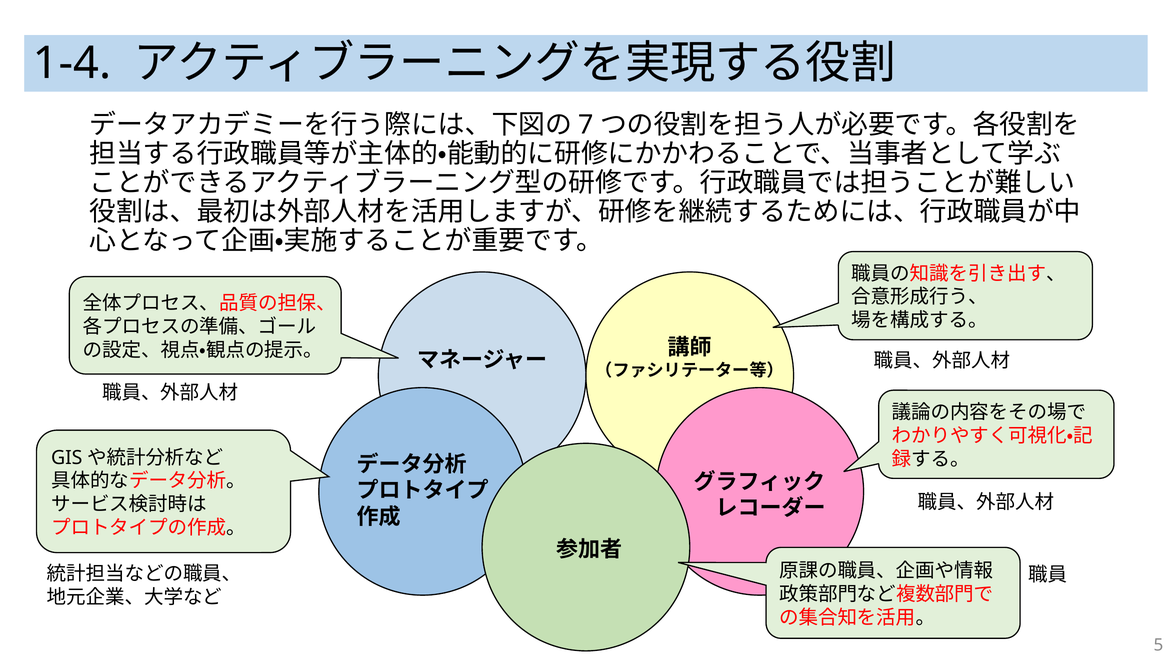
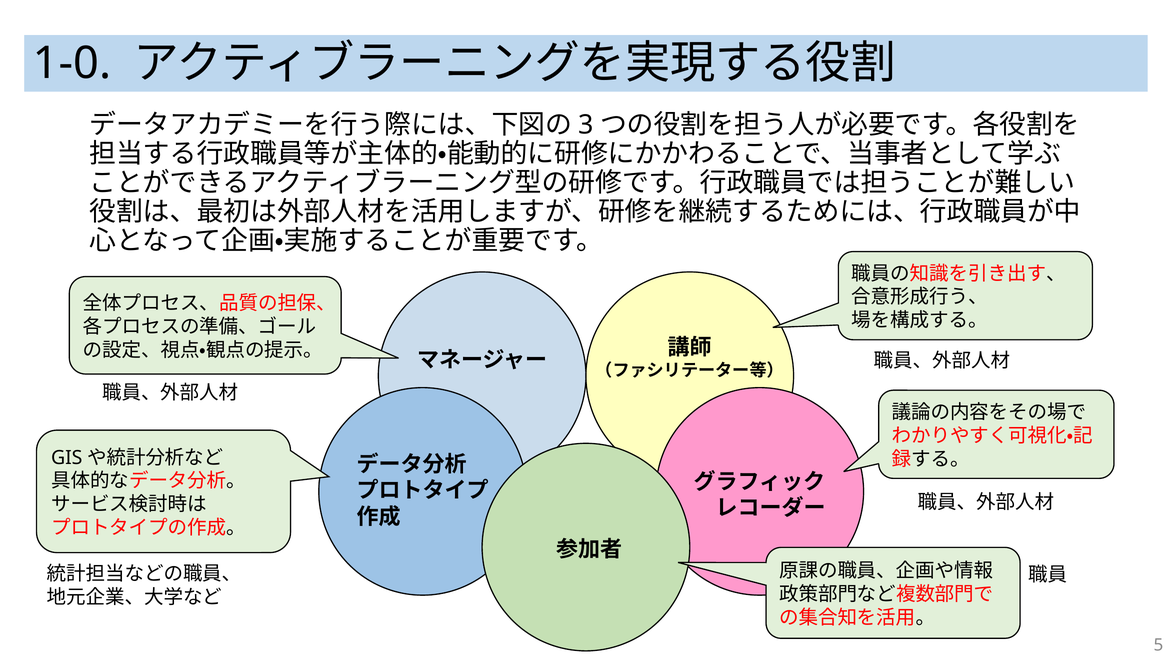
1-4: 1-4 -> 1-0
7: 7 -> 3
